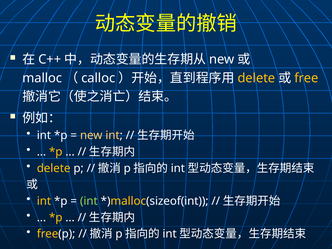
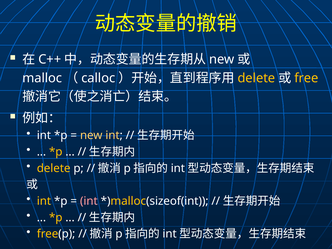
int at (89, 201) colour: light green -> pink
